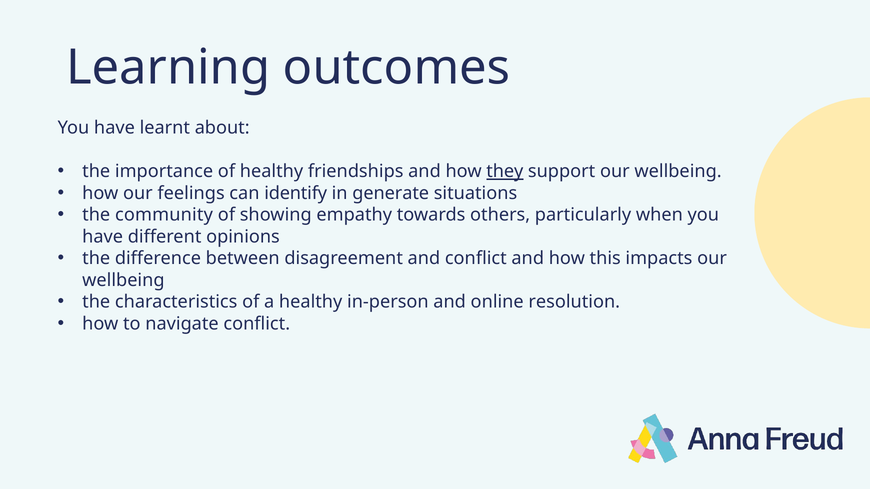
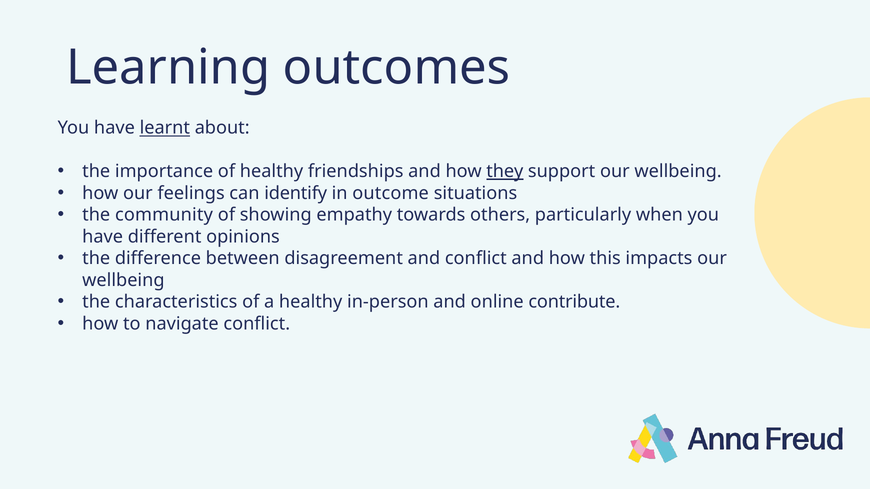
learnt underline: none -> present
generate: generate -> outcome
resolution: resolution -> contribute
